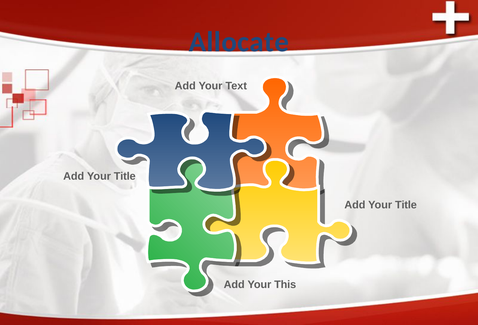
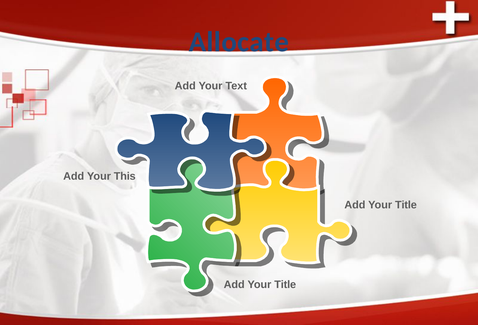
Title at (125, 176): Title -> This
This at (285, 285): This -> Title
